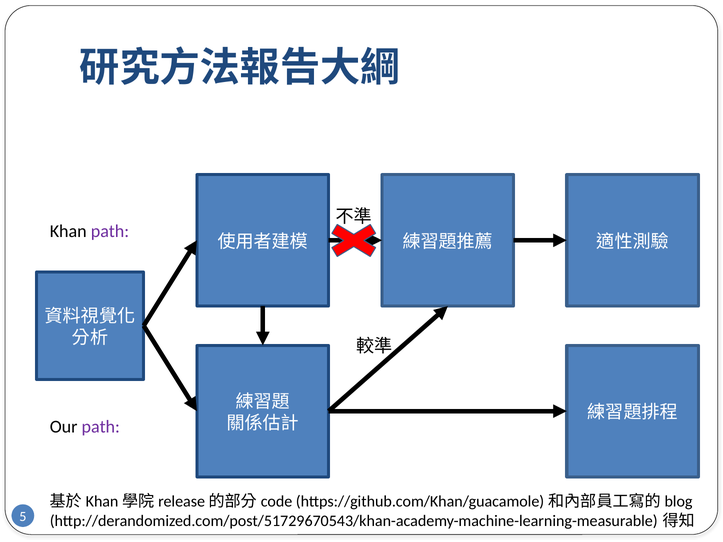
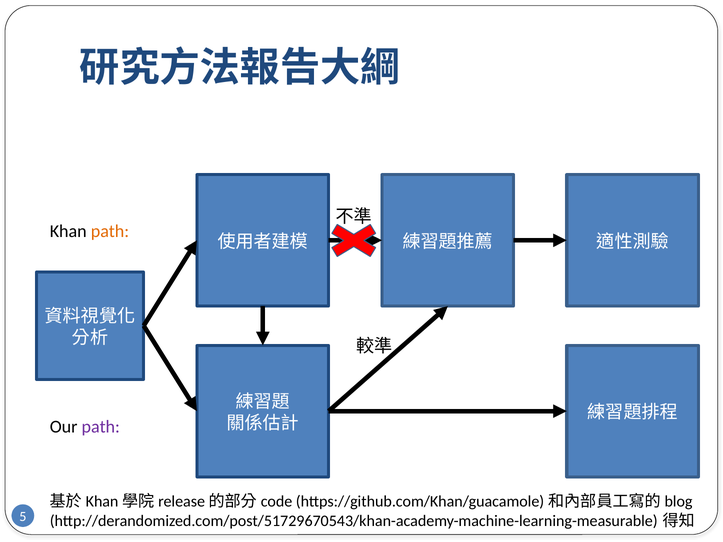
path at (110, 231) colour: purple -> orange
